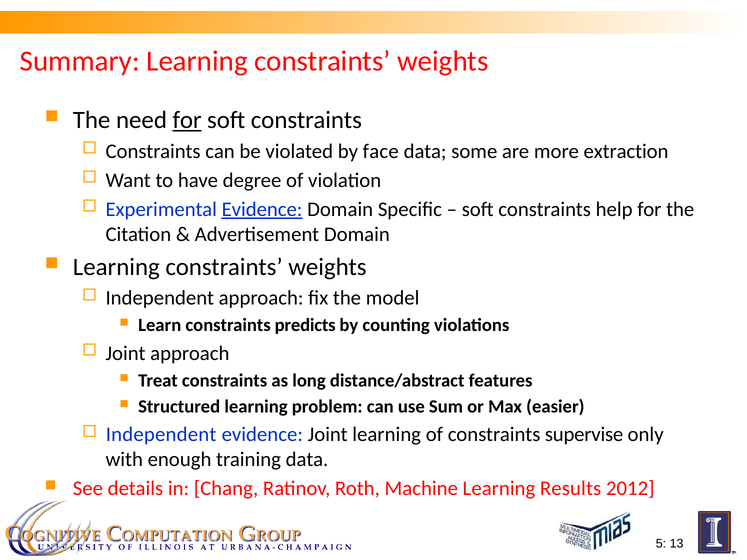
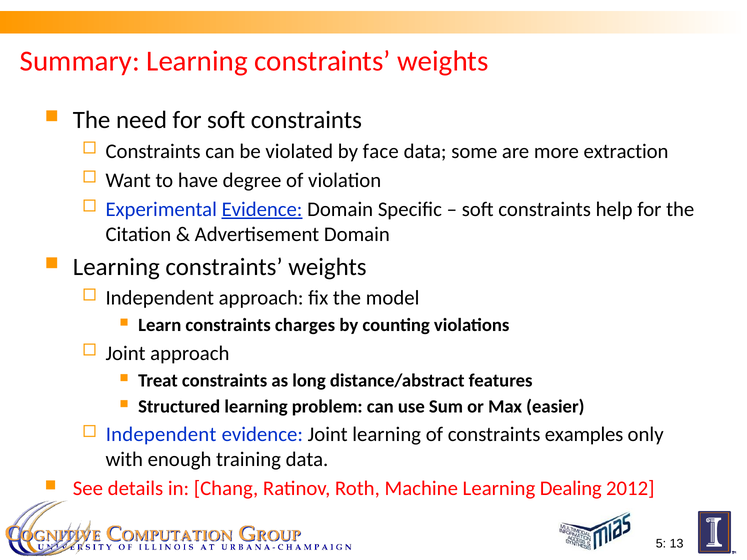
for at (187, 120) underline: present -> none
predicts: predicts -> charges
supervise: supervise -> examples
Results: Results -> Dealing
